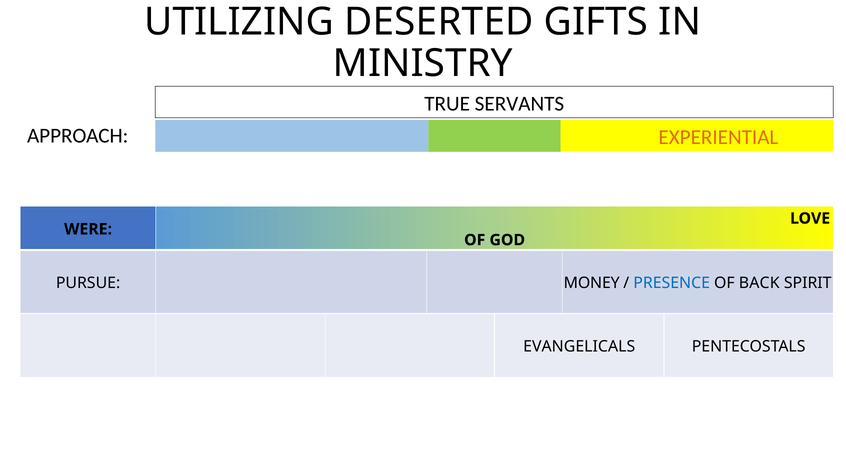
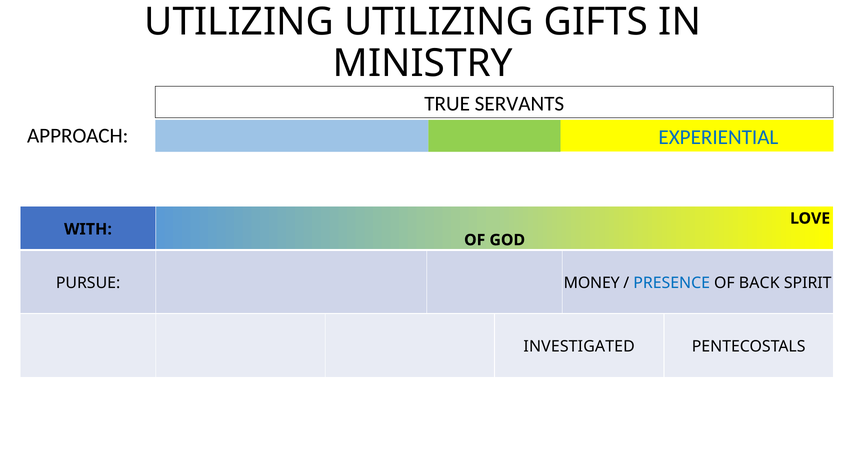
UTILIZING DESERTED: DESERTED -> UTILIZING
EXPERIENTIAL colour: orange -> blue
WERE: WERE -> WITH
EVANGELICALS: EVANGELICALS -> INVESTIGATED
